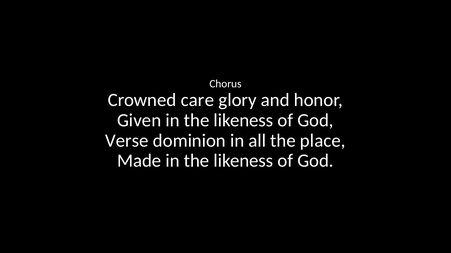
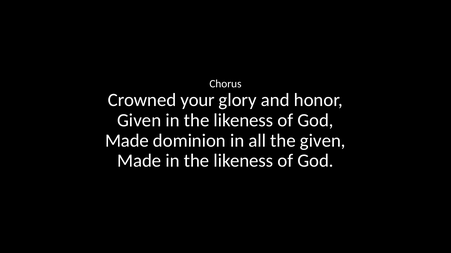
care: care -> your
Verse at (127, 141): Verse -> Made
the place: place -> given
